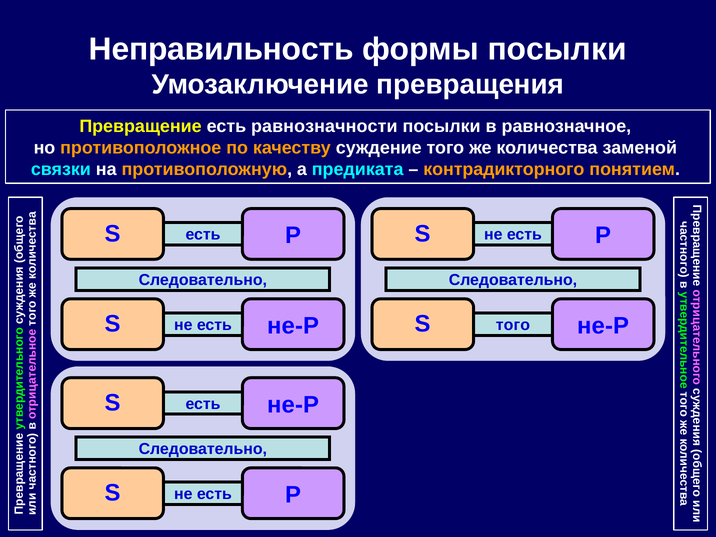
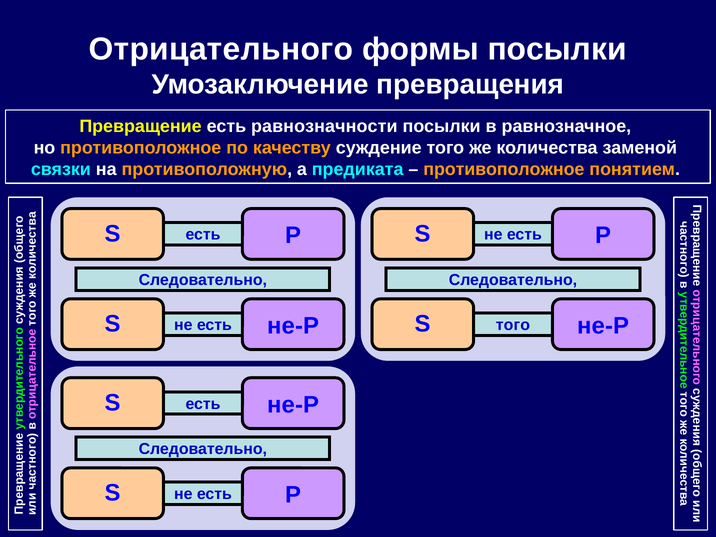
Неправильность: Неправильность -> Отрицательного
контрадикторного at (504, 169): контрадикторного -> противоположное
